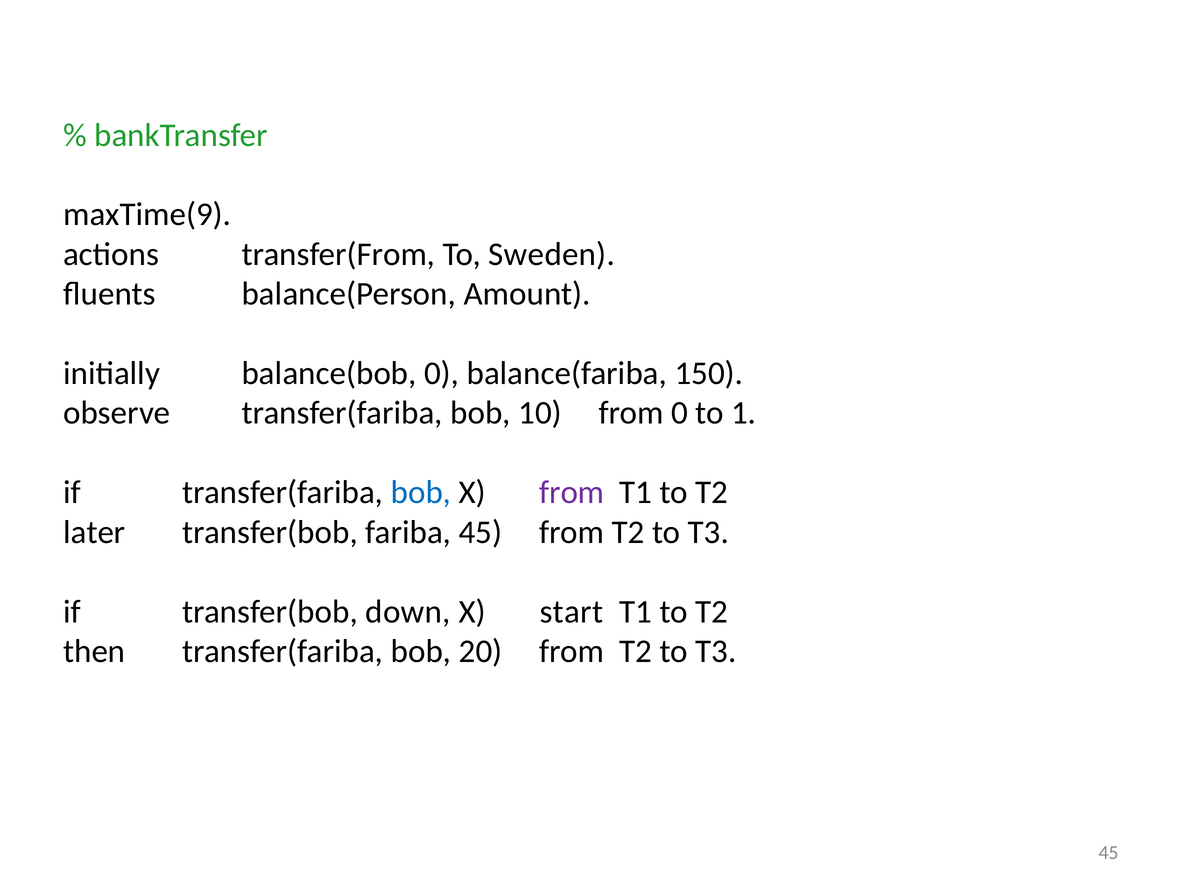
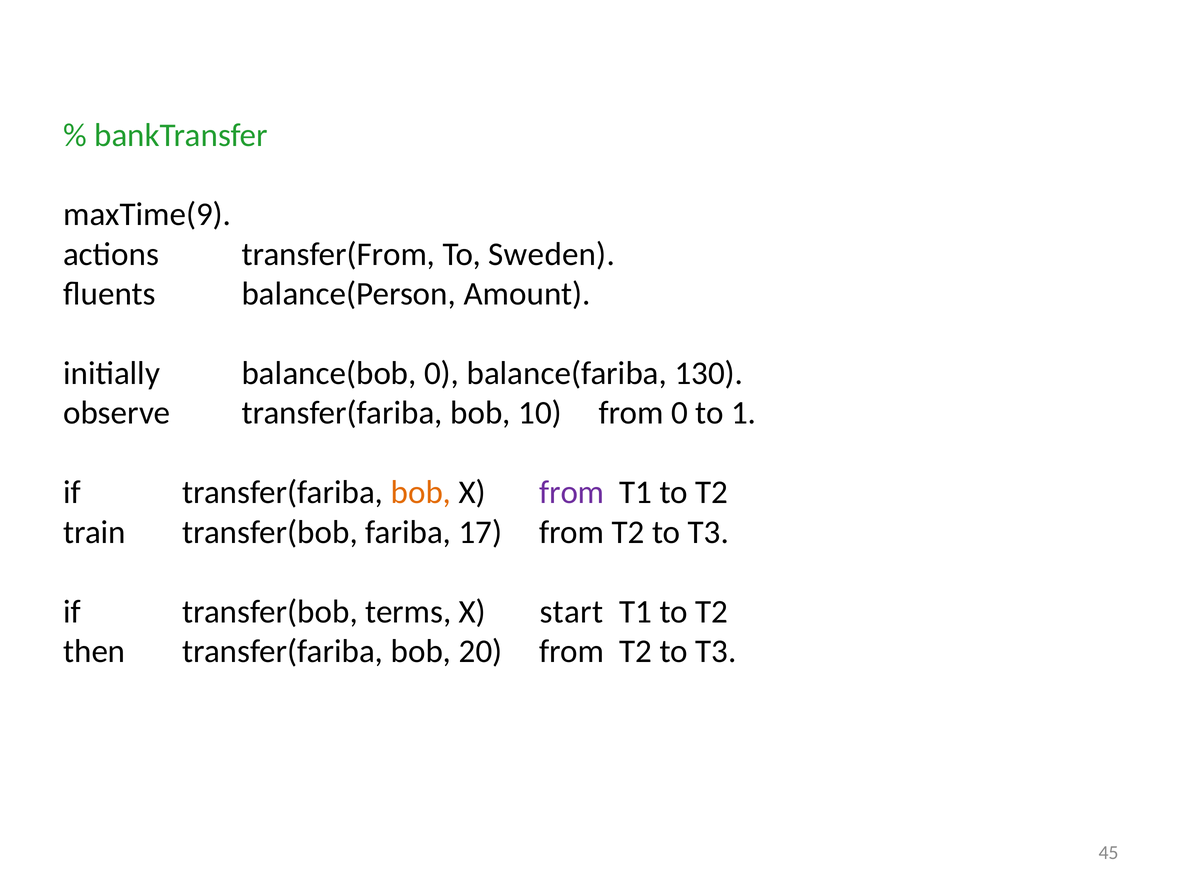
150: 150 -> 130
bob at (421, 492) colour: blue -> orange
later: later -> train
fariba 45: 45 -> 17
down: down -> terms
